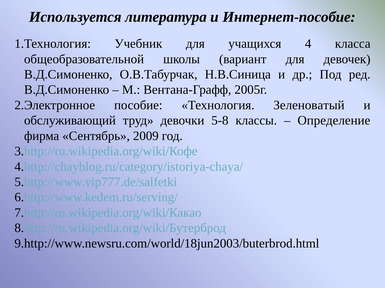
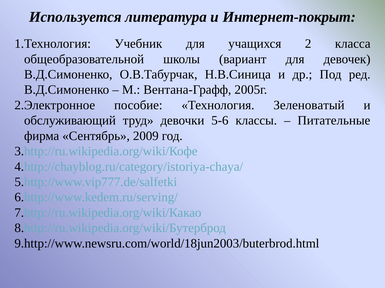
Интернет-пособие: Интернет-пособие -> Интернет-покрыт
4: 4 -> 2
5-8: 5-8 -> 5-6
Определение: Определение -> Питательные
